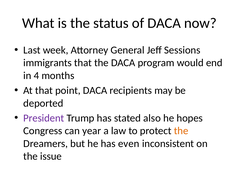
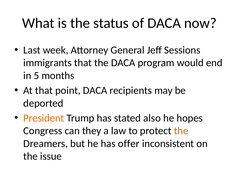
4: 4 -> 5
President colour: purple -> orange
year: year -> they
even: even -> offer
